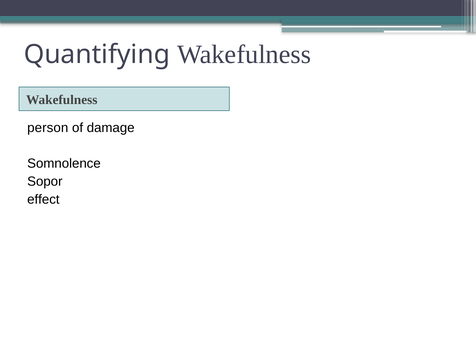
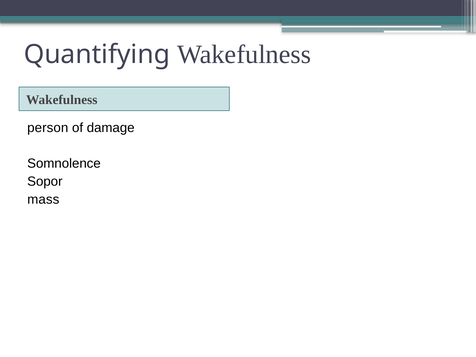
effect: effect -> mass
